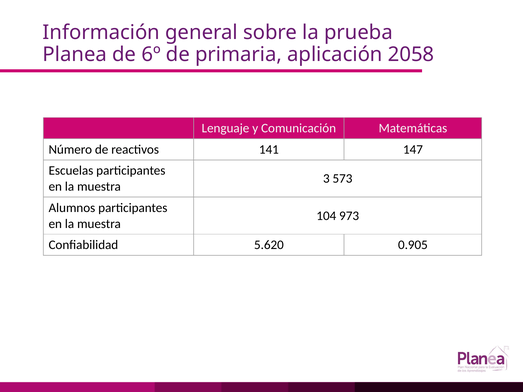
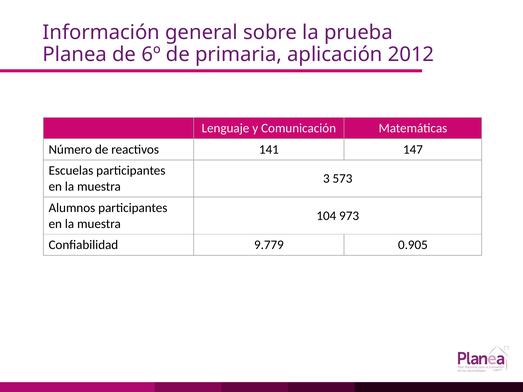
2058: 2058 -> 2012
5.620: 5.620 -> 9.779
